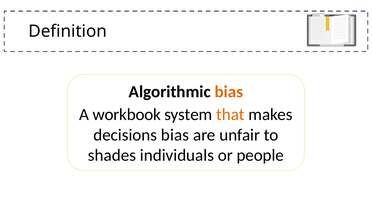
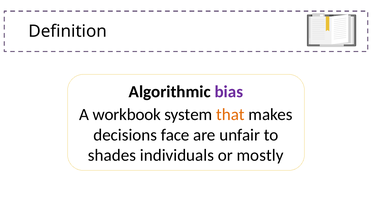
bias at (229, 92) colour: orange -> purple
decisions bias: bias -> face
people: people -> mostly
